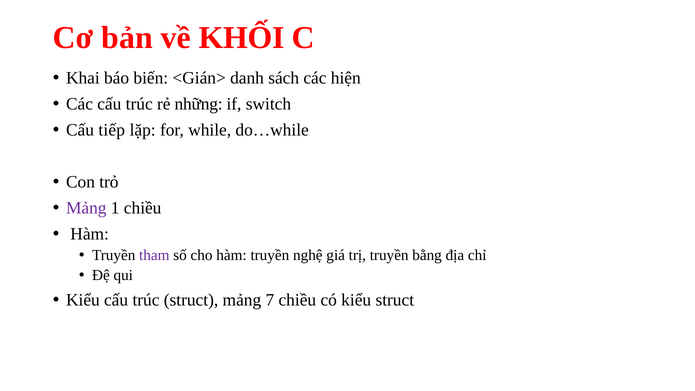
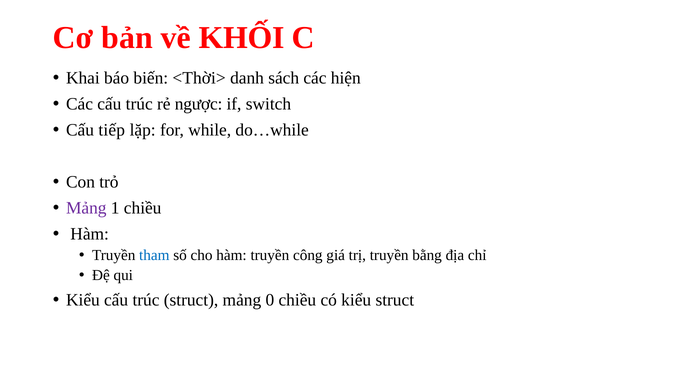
<Gián>: <Gián> -> <Thời>
những: những -> ngược
tham colour: purple -> blue
nghệ: nghệ -> công
7: 7 -> 0
